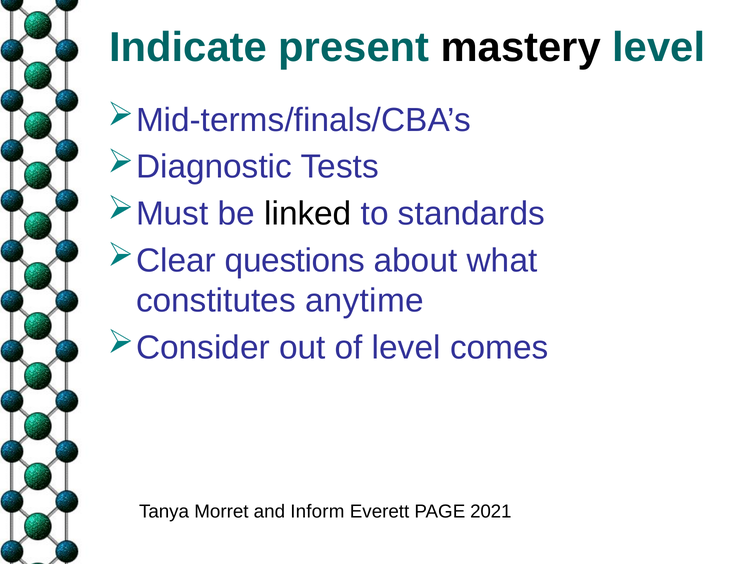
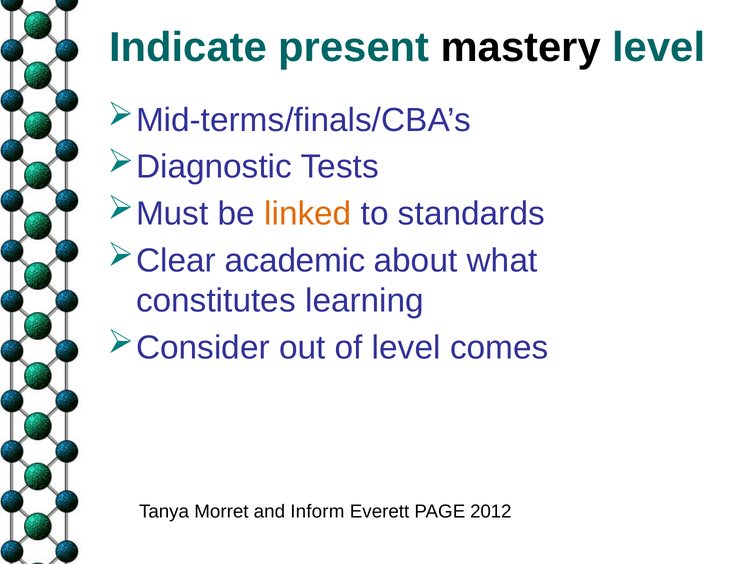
linked colour: black -> orange
questions: questions -> academic
anytime: anytime -> learning
2021: 2021 -> 2012
